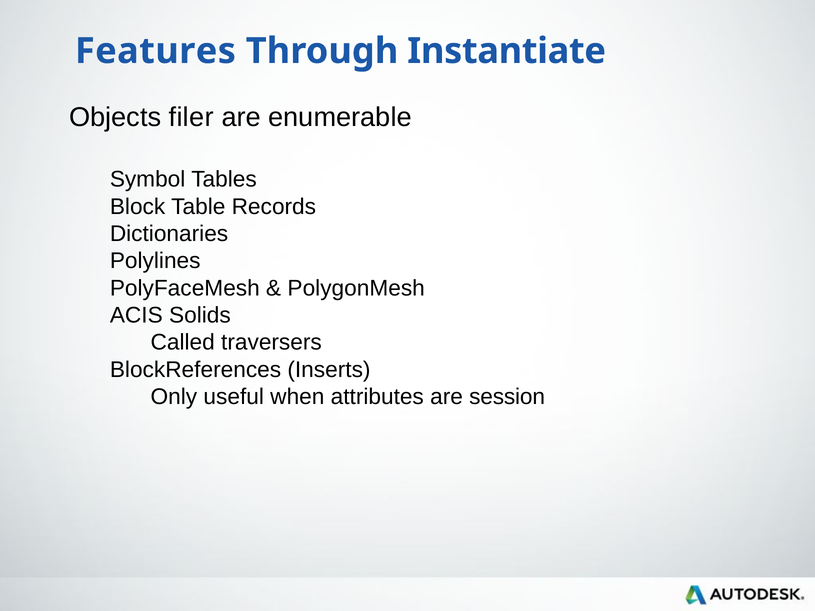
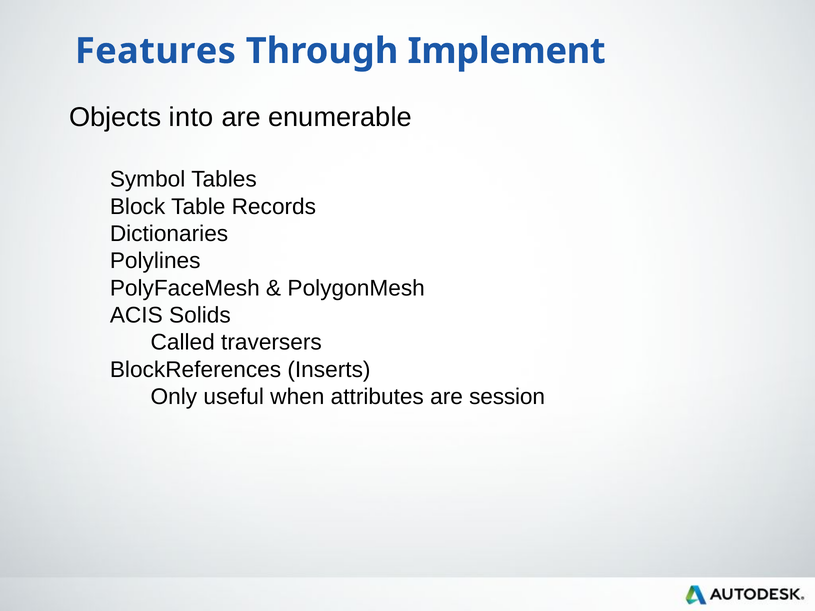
Instantiate: Instantiate -> Implement
filer: filer -> into
